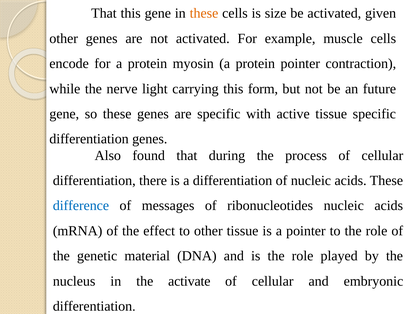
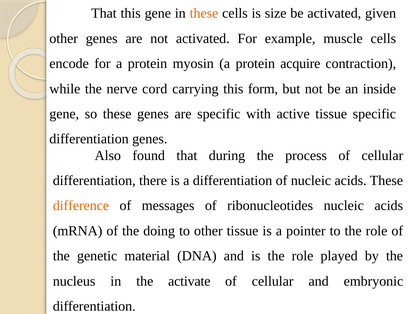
protein pointer: pointer -> acquire
light: light -> cord
future: future -> inside
difference colour: blue -> orange
effect: effect -> doing
